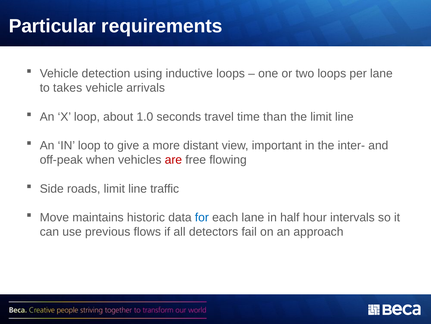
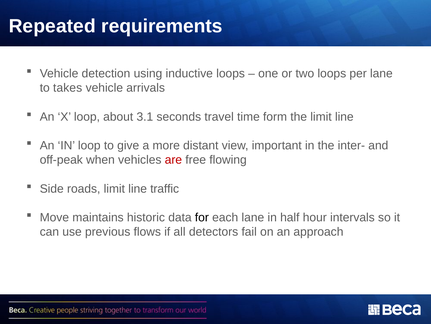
Particular: Particular -> Repeated
1.0: 1.0 -> 3.1
than: than -> form
for colour: blue -> black
